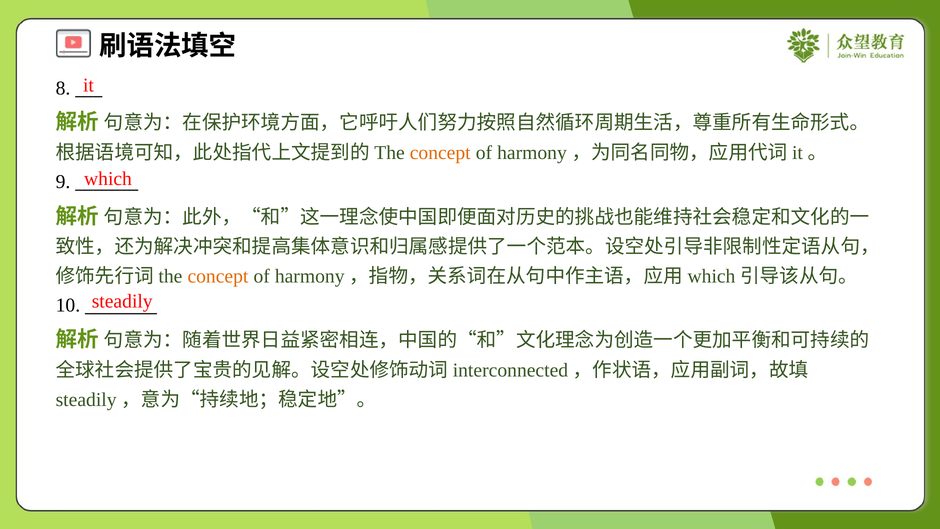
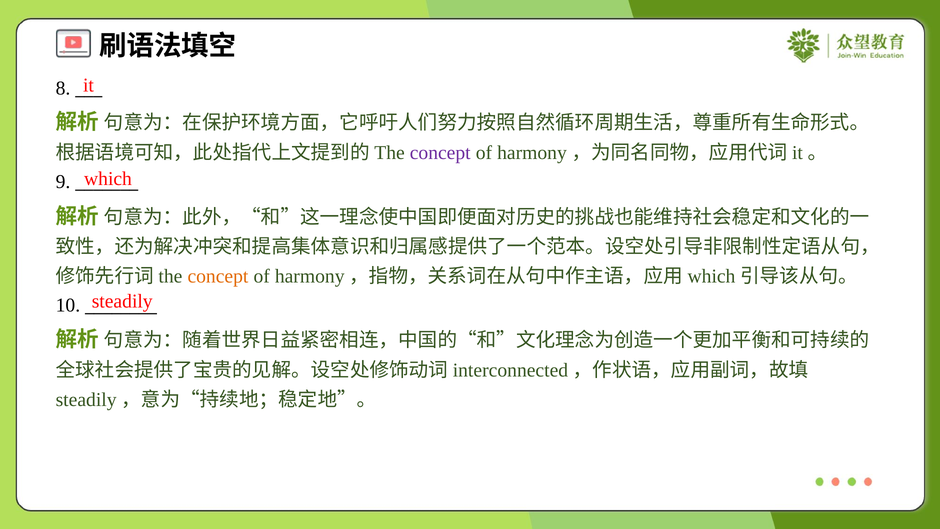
concept at (440, 153) colour: orange -> purple
